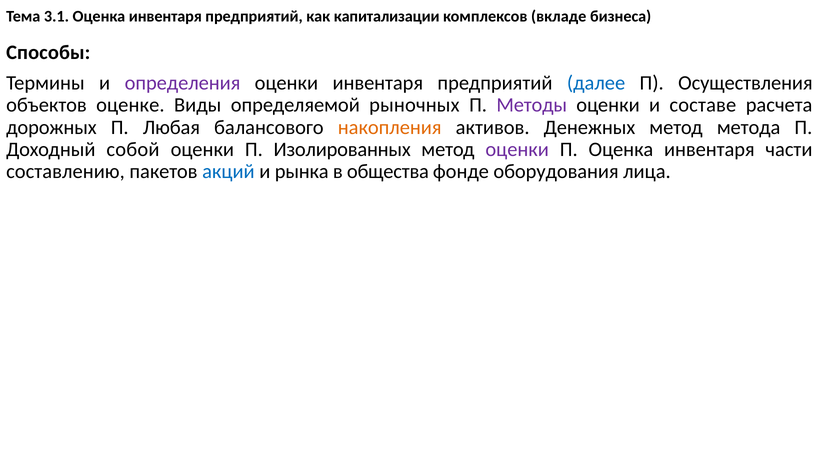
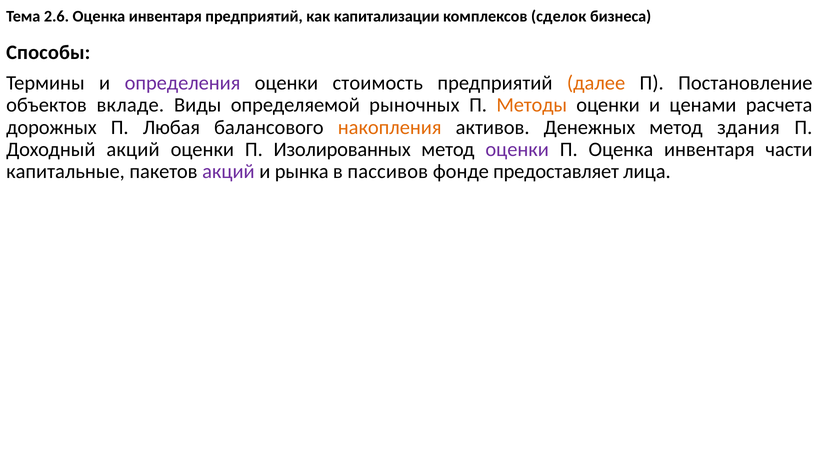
3.1: 3.1 -> 2.6
вкладе: вкладе -> сделок
оценки инвентаря: инвентаря -> стоимость
далее colour: blue -> orange
Осуществления: Осуществления -> Постановление
оценке: оценке -> вкладе
Методы colour: purple -> orange
составе: составе -> ценами
метода: метода -> здания
Доходный собой: собой -> акций
составлению: составлению -> капитальные
акций at (228, 171) colour: blue -> purple
общества: общества -> пассивов
оборудования: оборудования -> предоставляет
